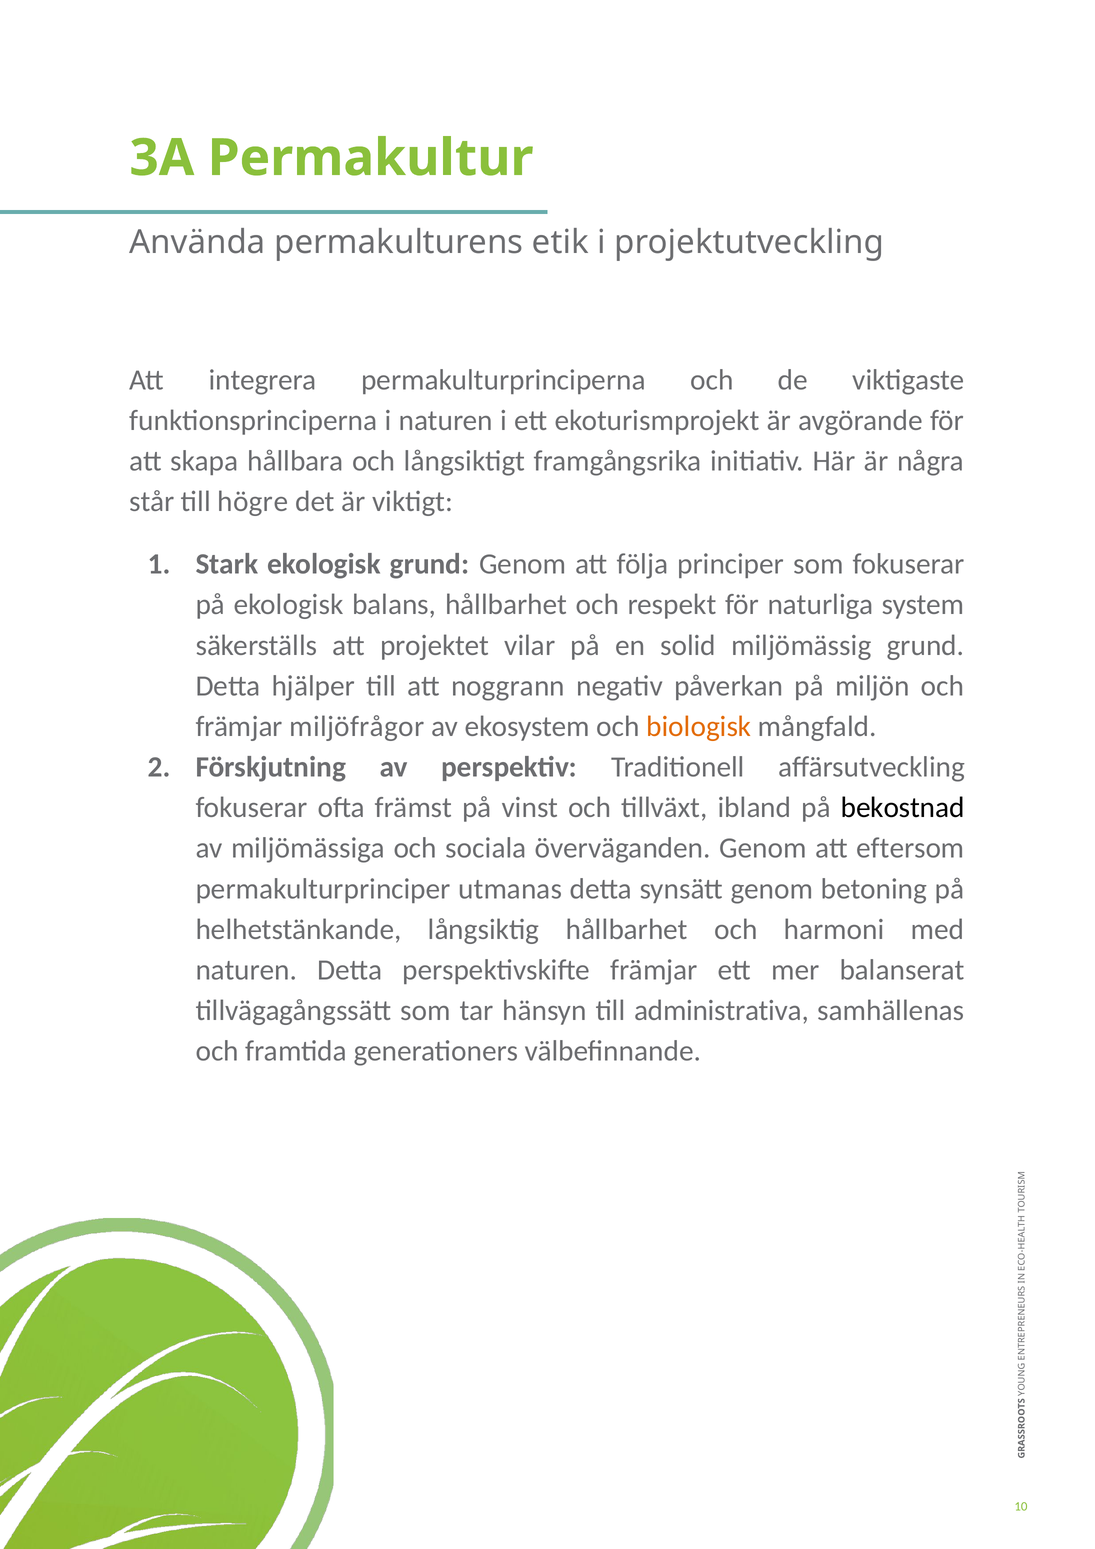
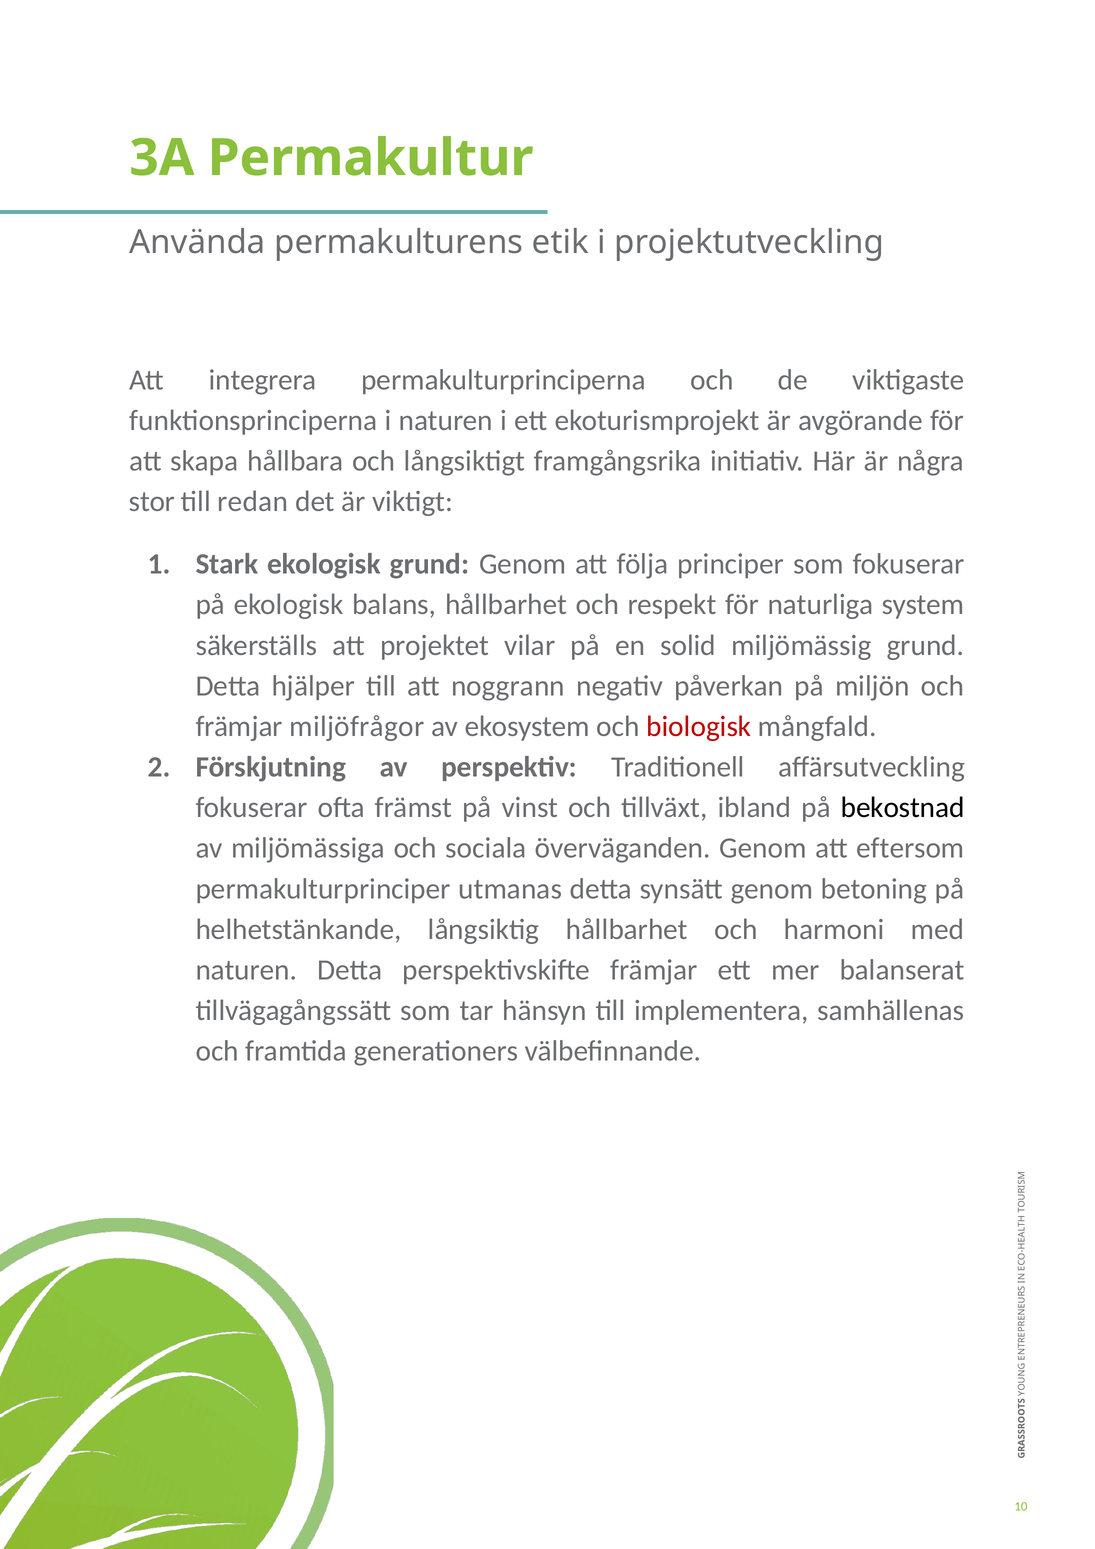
står: står -> stor
högre: högre -> redan
biologisk colour: orange -> red
administrativa: administrativa -> implementera
